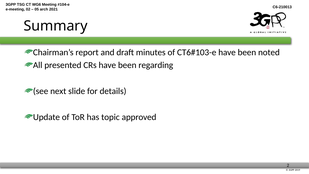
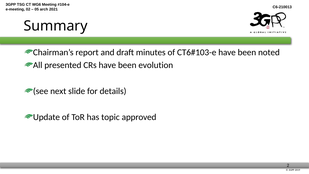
regarding: regarding -> evolution
